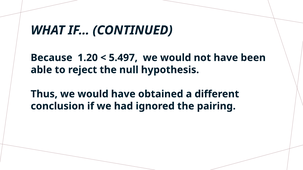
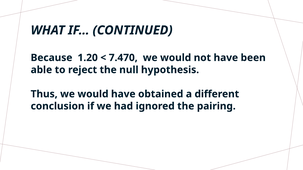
5.497: 5.497 -> 7.470
